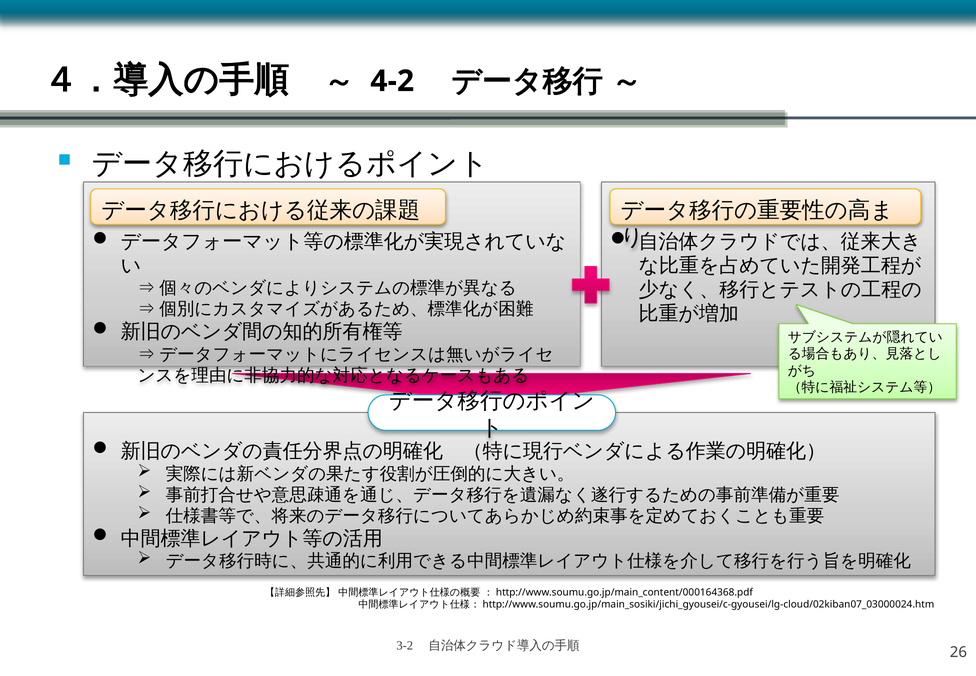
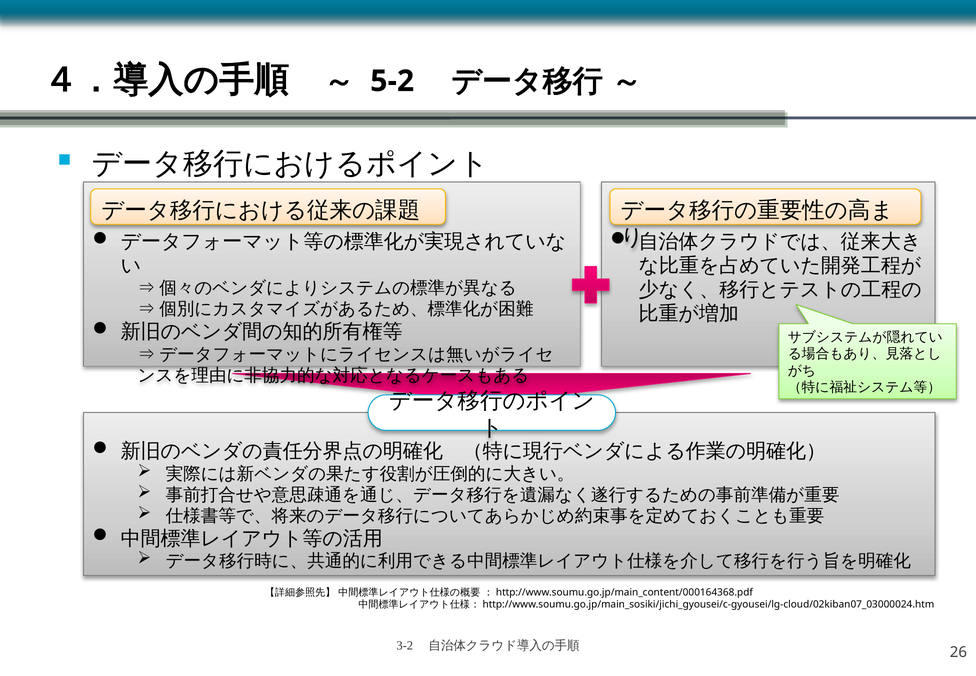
4-2: 4-2 -> 5-2
